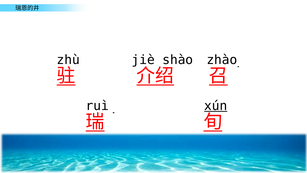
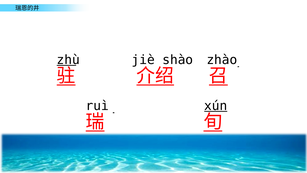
zhù underline: none -> present
